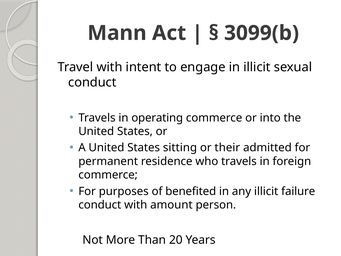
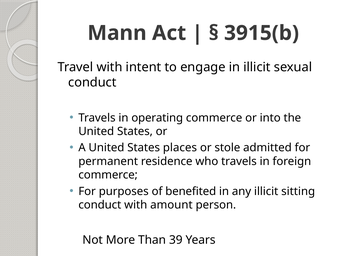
3099(b: 3099(b -> 3915(b
sitting: sitting -> places
their: their -> stole
failure: failure -> sitting
20: 20 -> 39
